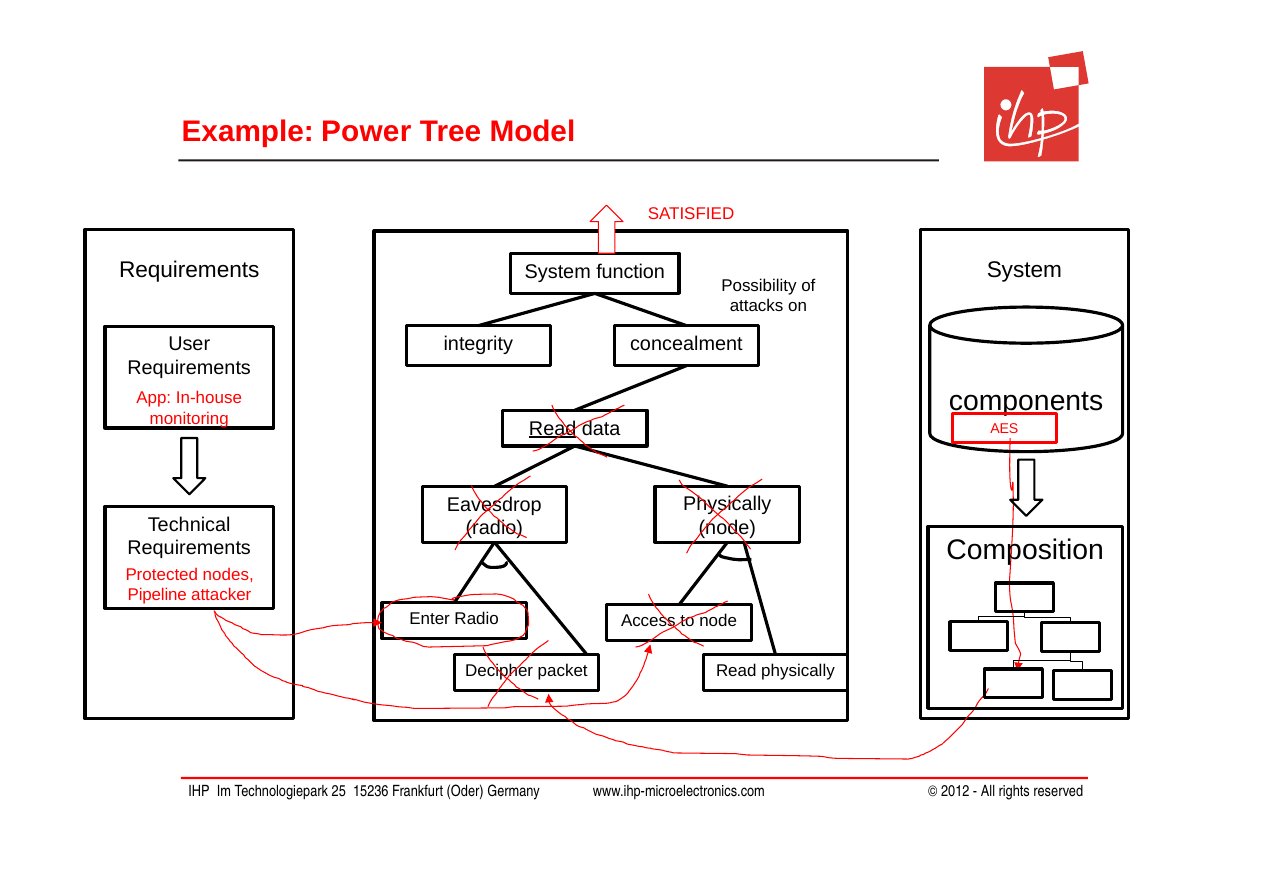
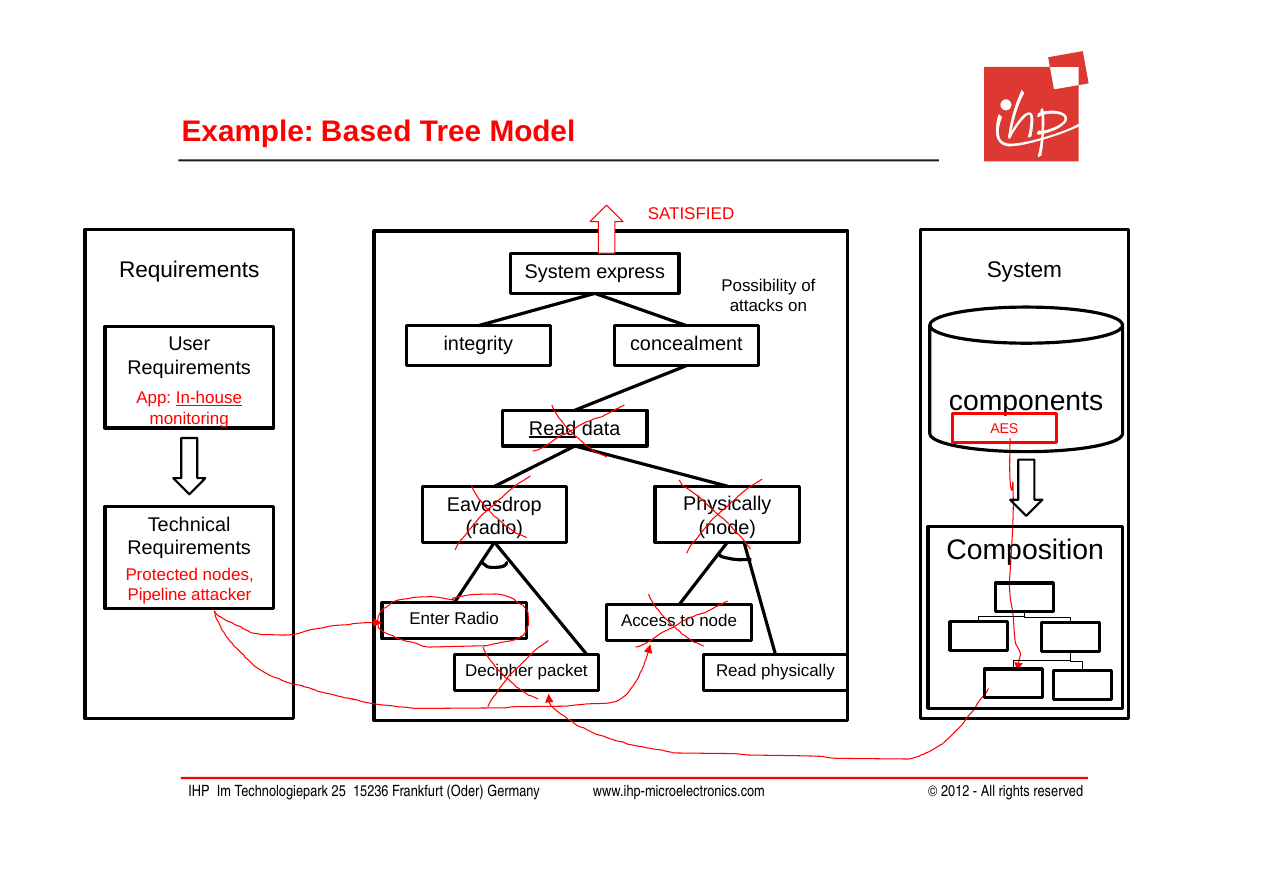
Power: Power -> Based
function: function -> express
In-house underline: none -> present
